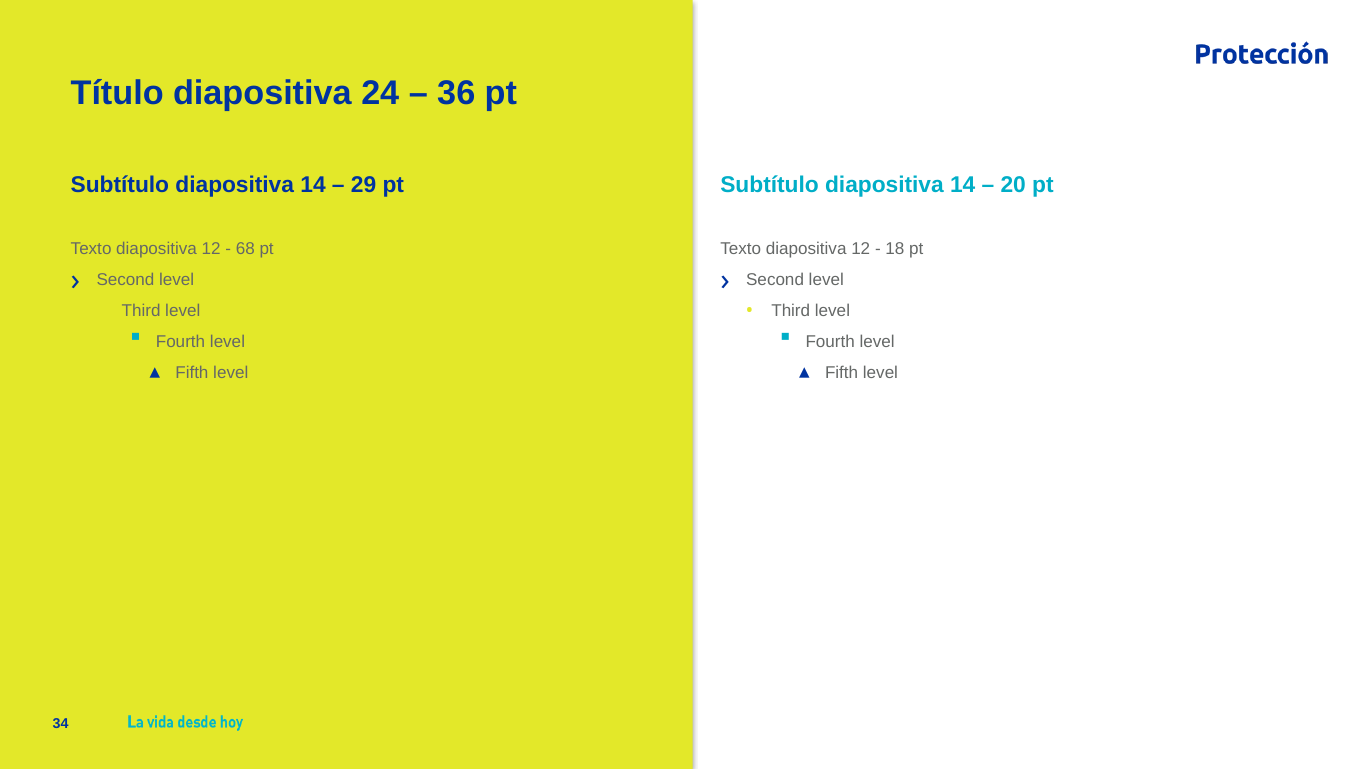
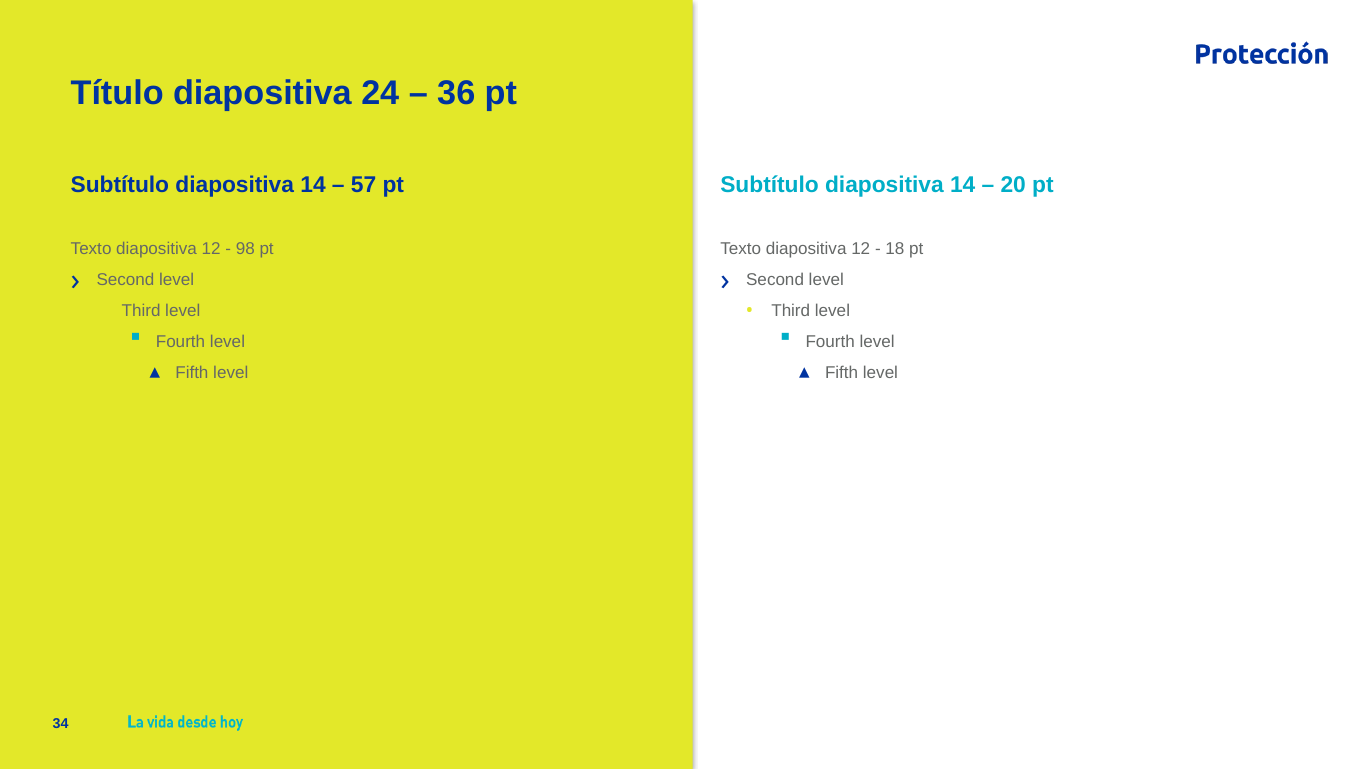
29: 29 -> 57
68: 68 -> 98
